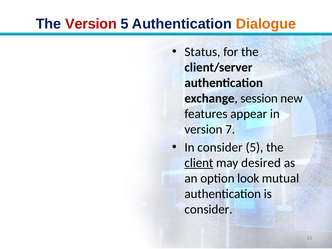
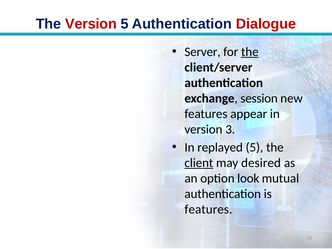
Dialogue colour: orange -> red
Status: Status -> Server
the at (250, 52) underline: none -> present
7: 7 -> 3
In consider: consider -> replayed
consider at (208, 209): consider -> features
